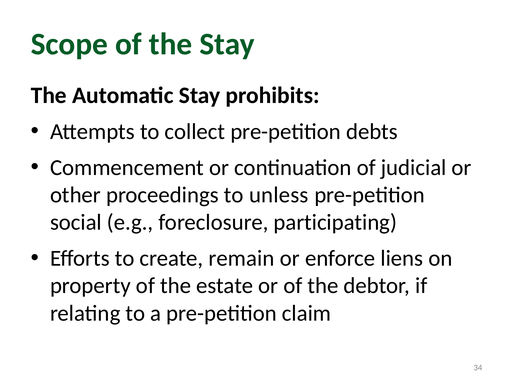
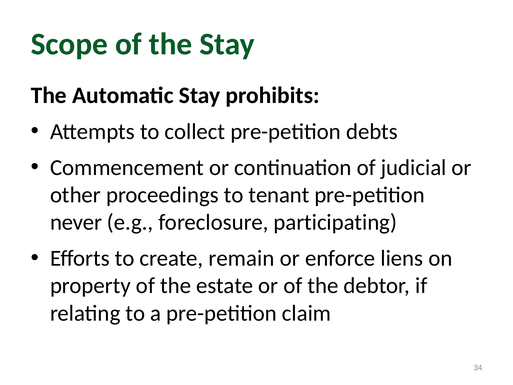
unless: unless -> tenant
social: social -> never
